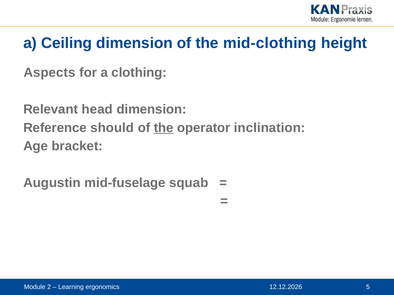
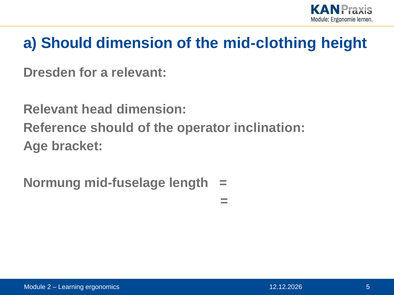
a Ceiling: Ceiling -> Should
Aspects: Aspects -> Dresden
a clothing: clothing -> relevant
the at (164, 128) underline: present -> none
Augustin: Augustin -> Normung
squab: squab -> length
